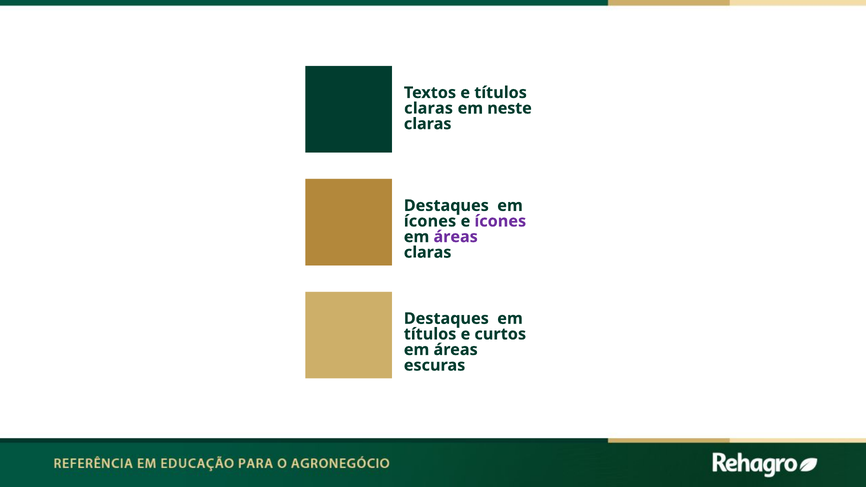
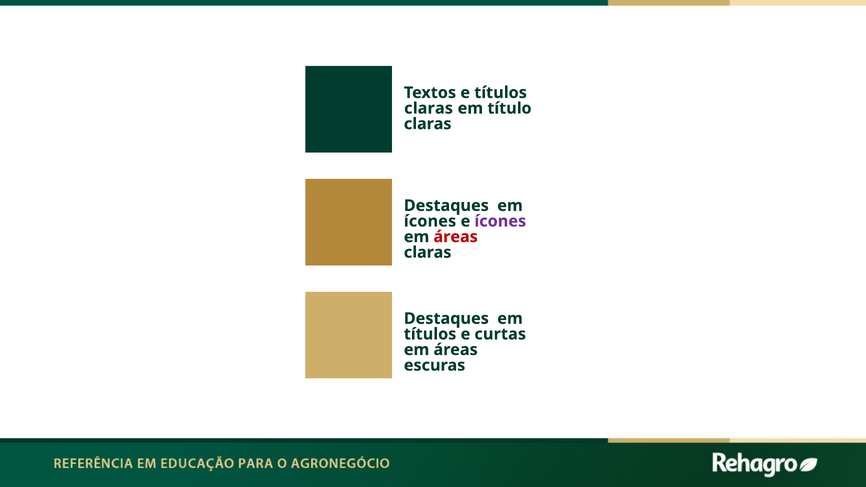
neste: neste -> título
áreas at (456, 237) colour: purple -> red
curtos: curtos -> curtas
